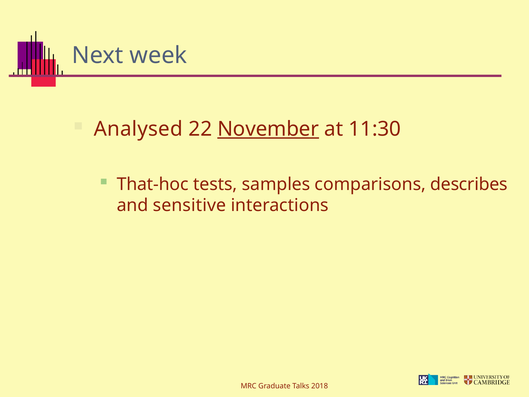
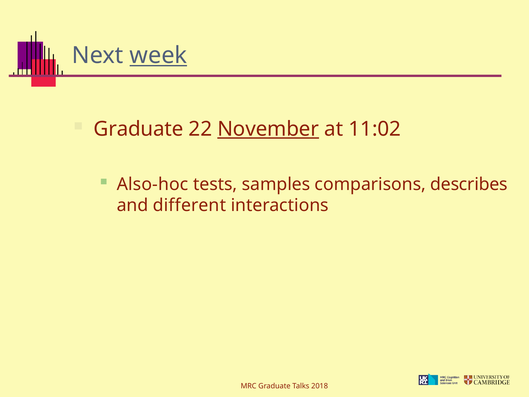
week underline: none -> present
Analysed at (138, 129): Analysed -> Graduate
11:30: 11:30 -> 11:02
That-hoc: That-hoc -> Also-hoc
sensitive: sensitive -> different
